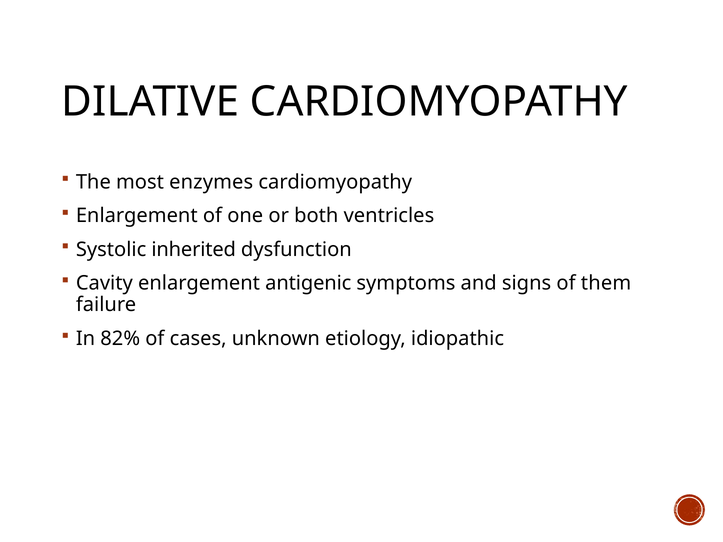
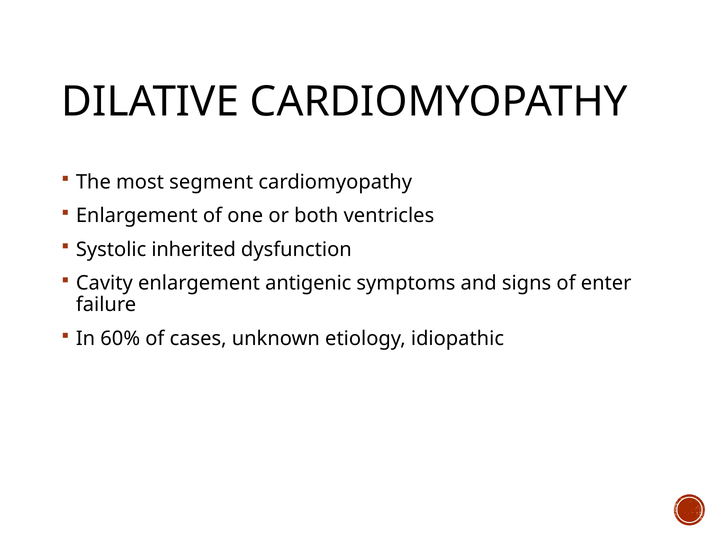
enzymes: enzymes -> segment
them: them -> enter
82%: 82% -> 60%
